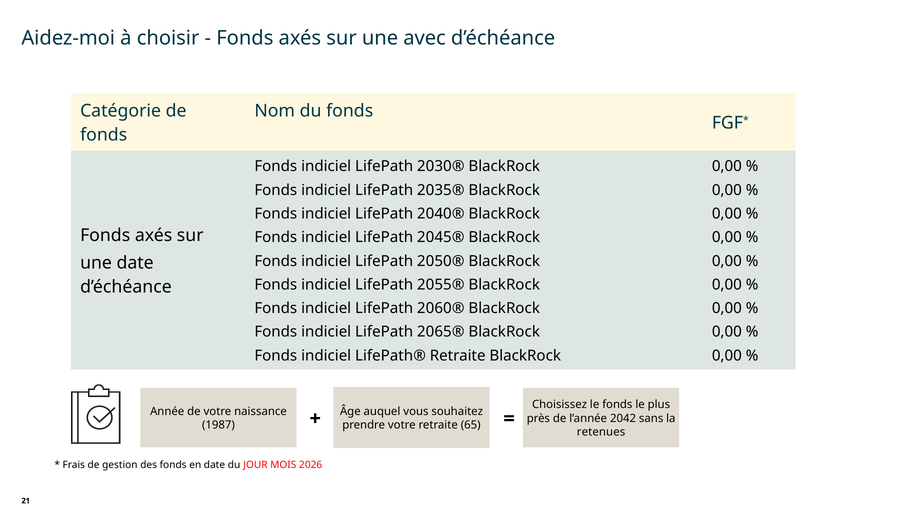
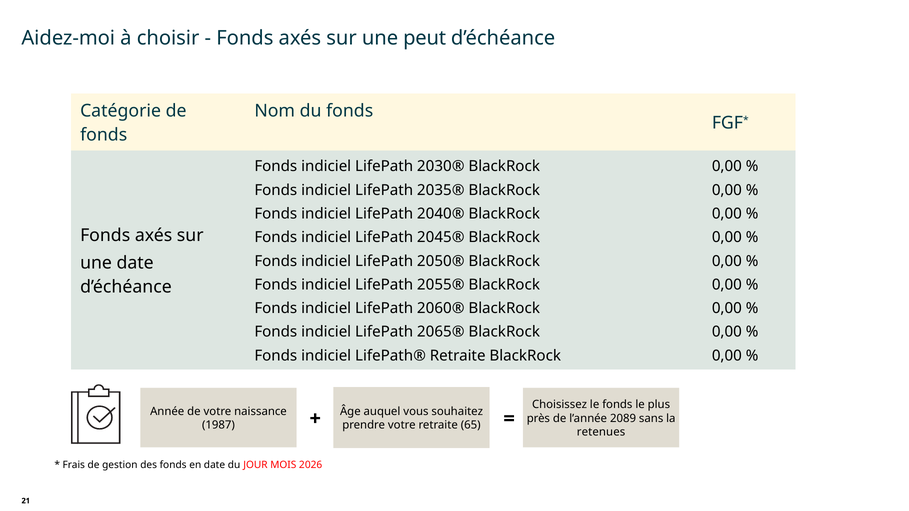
avec: avec -> peut
2042: 2042 -> 2089
